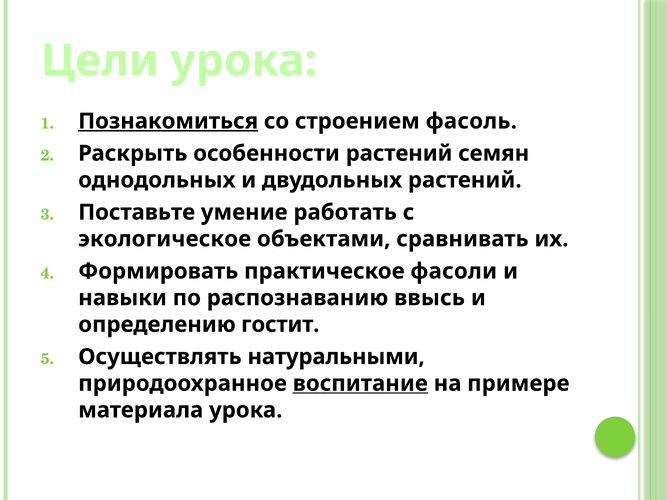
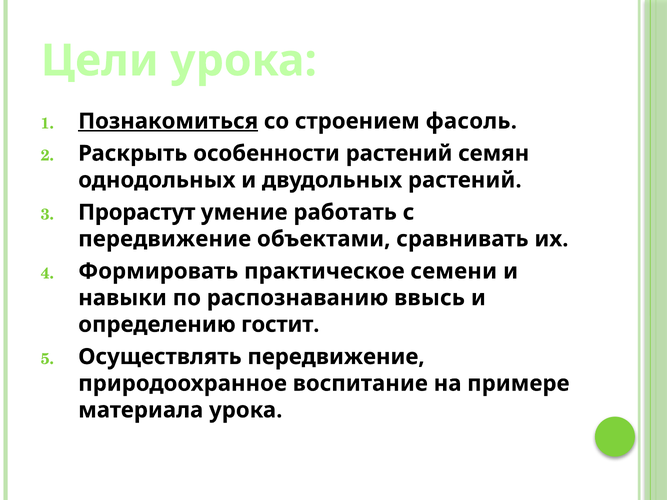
Поставьте: Поставьте -> Прорастут
экологическое at (165, 239): экологическое -> передвижение
фасоли: фасоли -> семени
Осуществлять натуральными: натуральными -> передвижение
воспитание underline: present -> none
